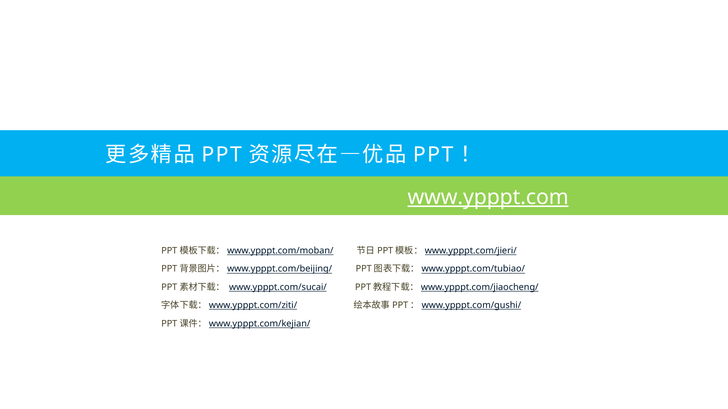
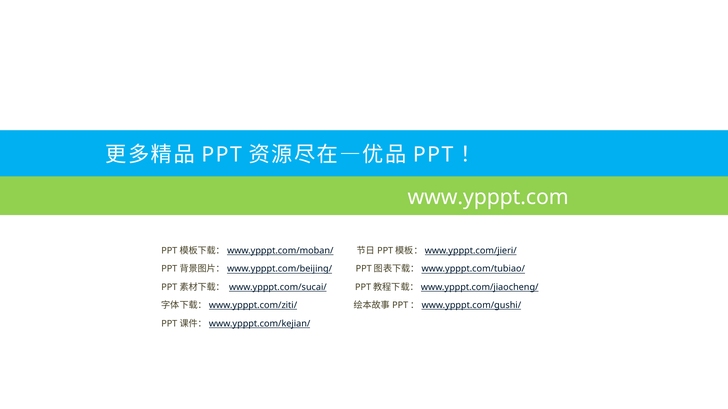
www.ypppt.com underline: present -> none
